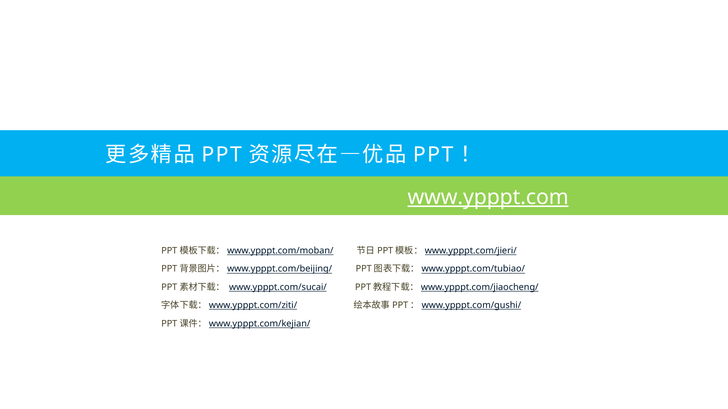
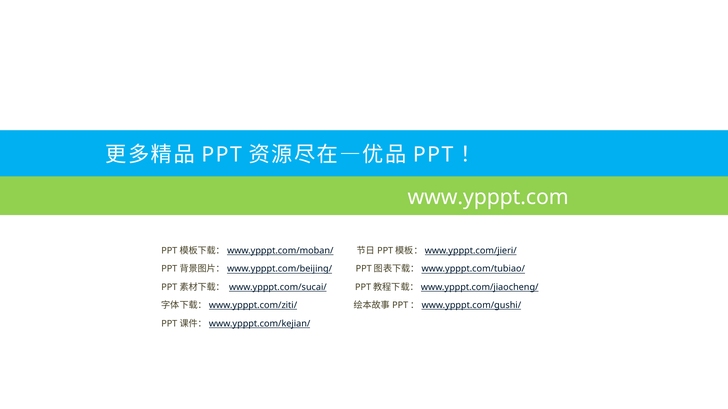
www.ypppt.com underline: present -> none
